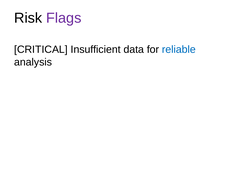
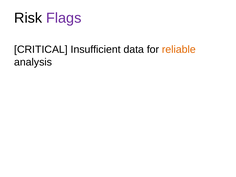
reliable colour: blue -> orange
